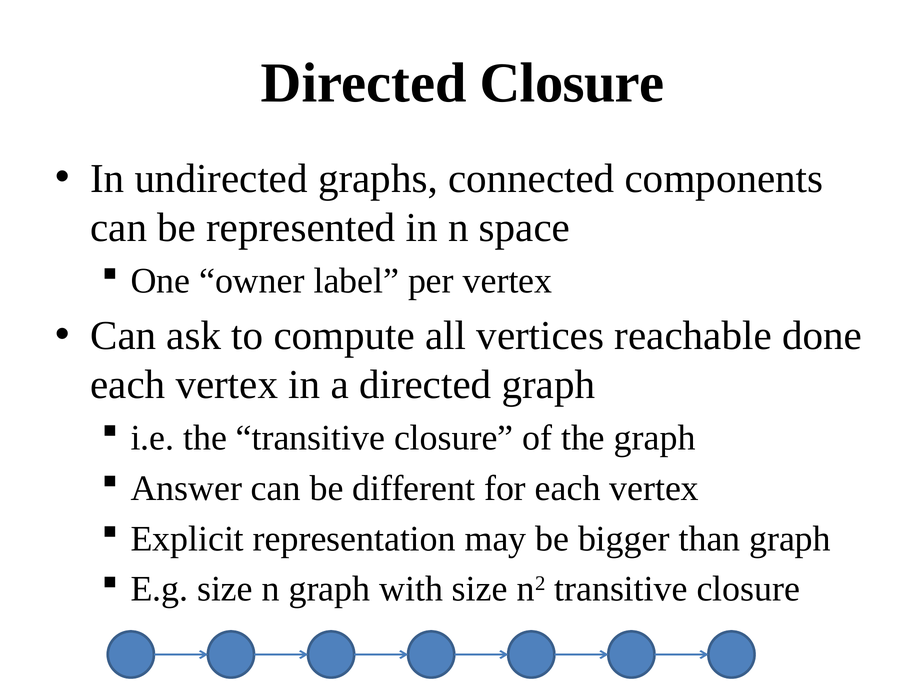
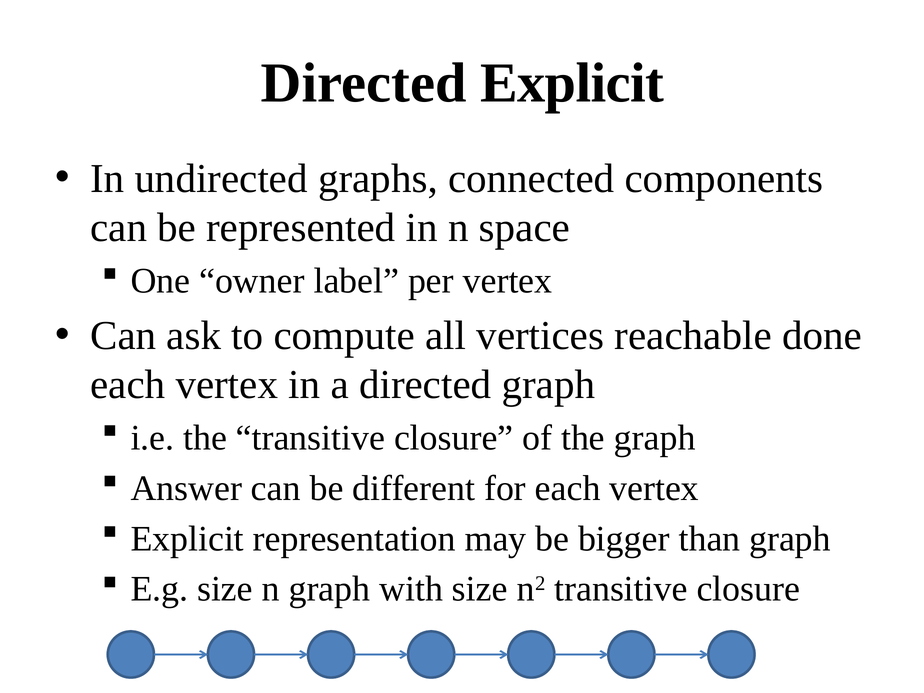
Directed Closure: Closure -> Explicit
